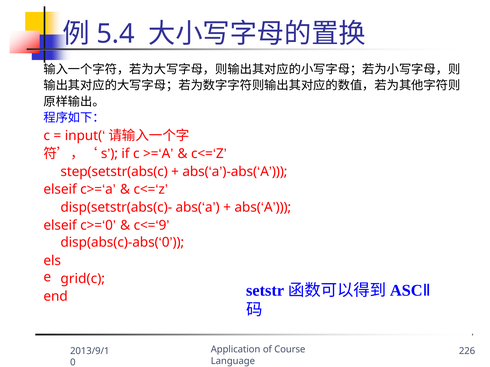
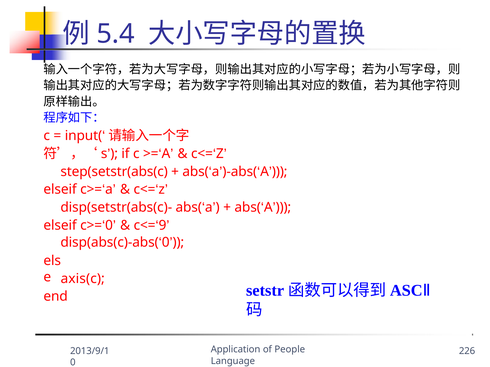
grid(c: grid(c -> axis(c
Course: Course -> People
